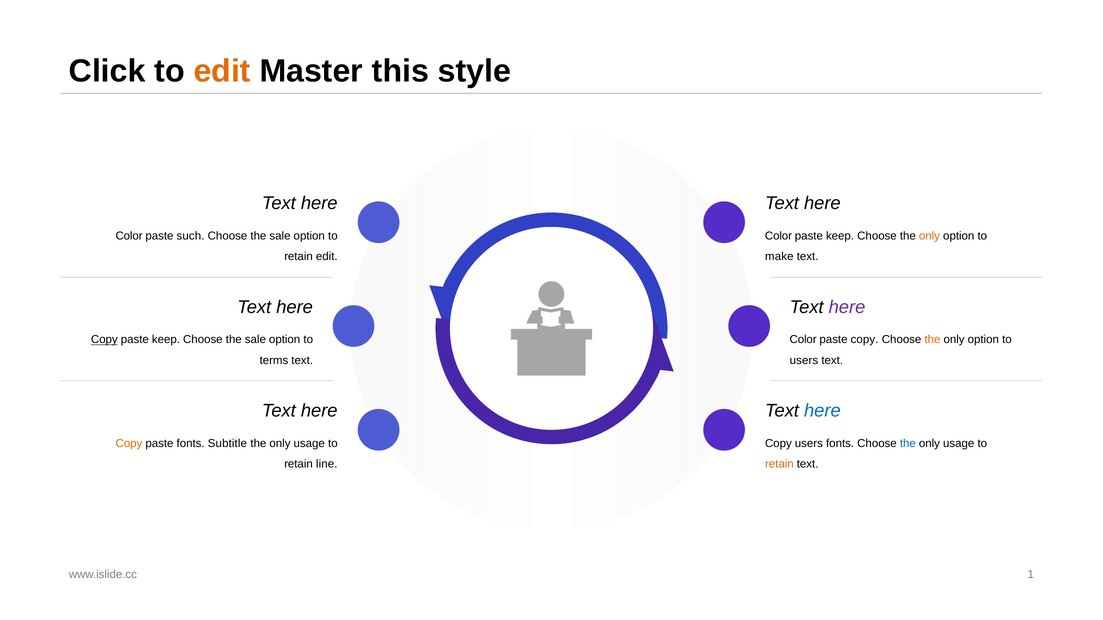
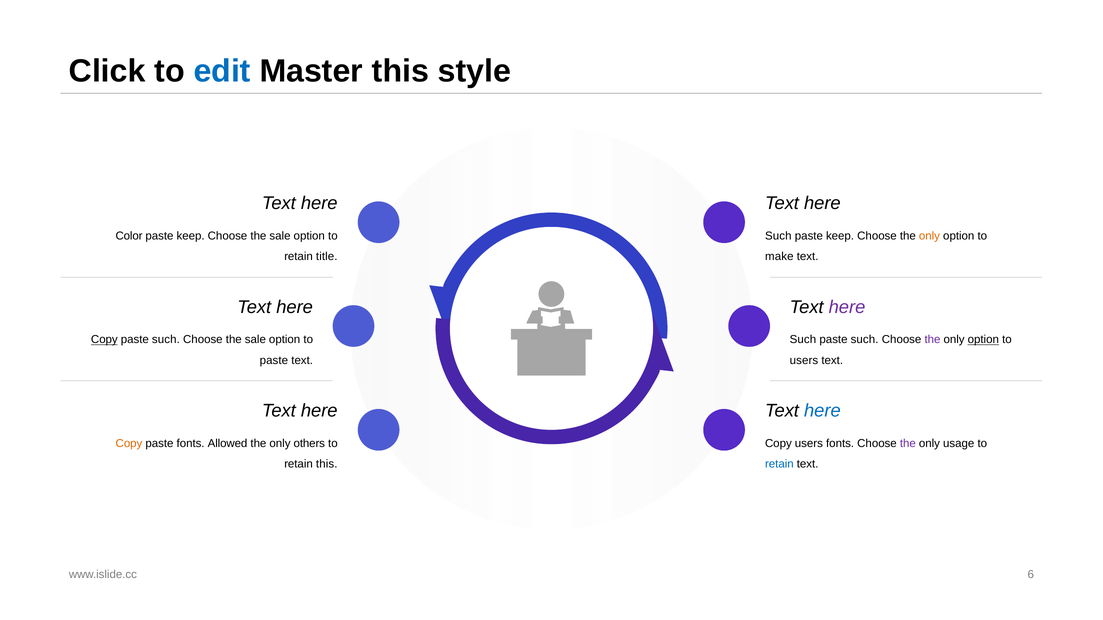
edit at (222, 71) colour: orange -> blue
such at (191, 236): such -> keep
Color at (778, 236): Color -> Such
retain edit: edit -> title
keep at (166, 340): keep -> such
Color at (803, 340): Color -> Such
copy at (865, 340): copy -> such
the at (932, 340) colour: orange -> purple
option at (983, 340) underline: none -> present
terms at (274, 361): terms -> paste
Subtitle: Subtitle -> Allowed
usage at (309, 444): usage -> others
the at (908, 444) colour: blue -> purple
retain line: line -> this
retain at (779, 464) colour: orange -> blue
1: 1 -> 6
